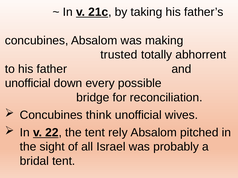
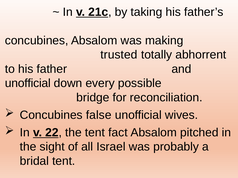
think: think -> false
rely: rely -> fact
